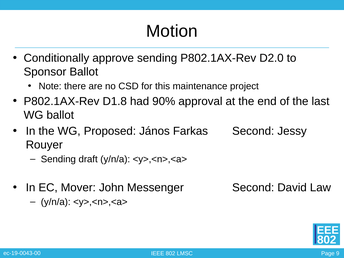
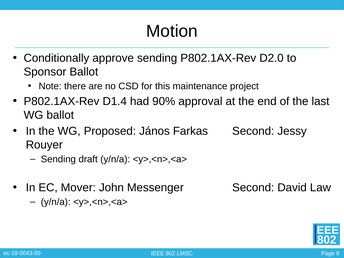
D1.8: D1.8 -> D1.4
